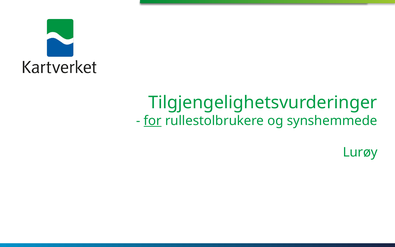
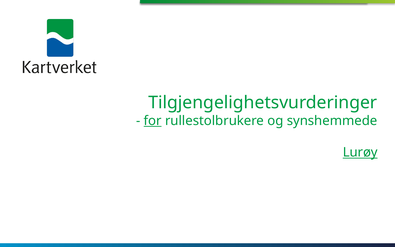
Lurøy underline: none -> present
